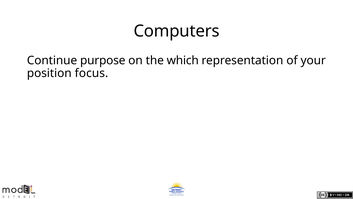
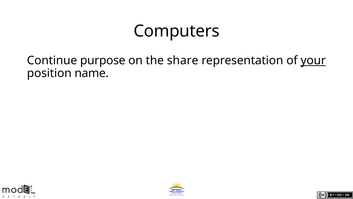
which: which -> share
your underline: none -> present
focus: focus -> name
